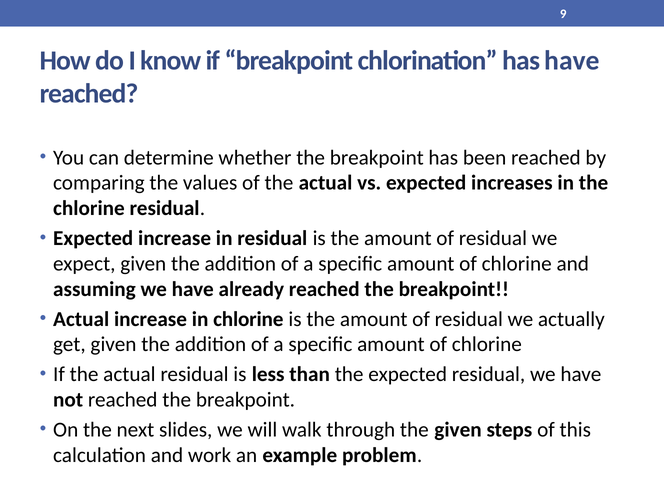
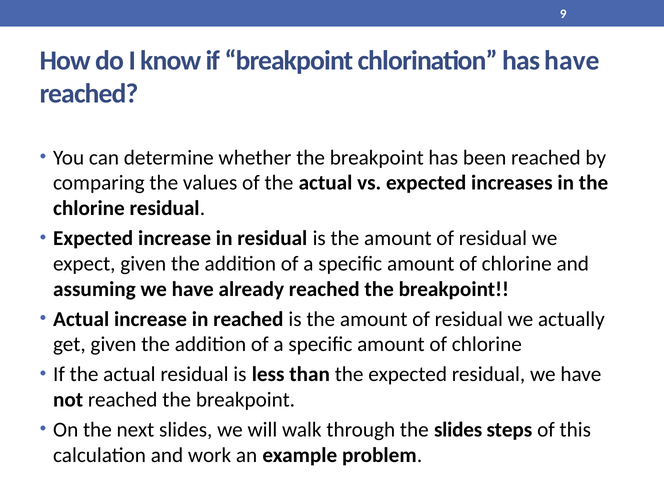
in chlorine: chlorine -> reached
the given: given -> slides
